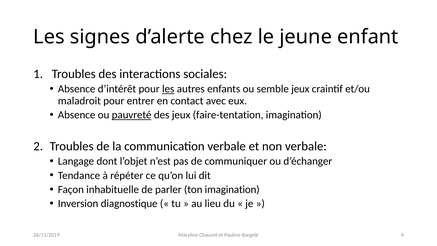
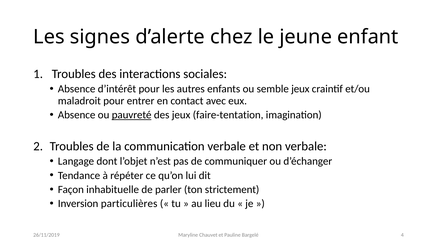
les at (168, 89) underline: present -> none
ton imagination: imagination -> strictement
diagnostique: diagnostique -> particulières
